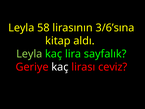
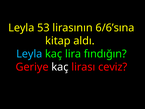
58: 58 -> 53
3/6’sına: 3/6’sına -> 6/6’sına
Leyla at (29, 54) colour: light green -> light blue
sayfalık: sayfalık -> fındığın
